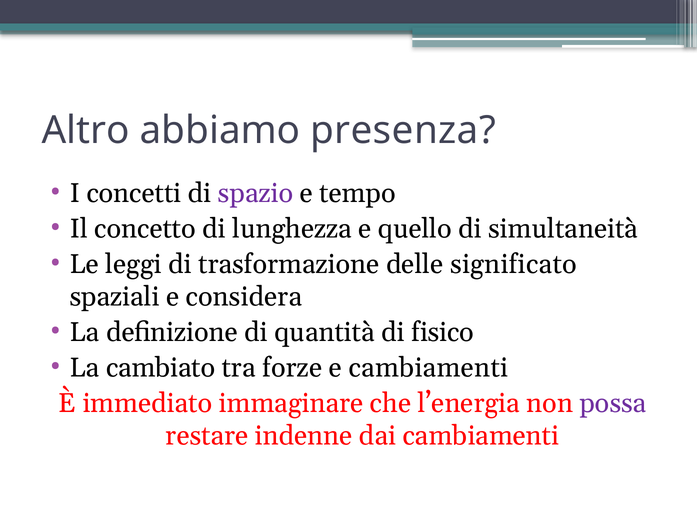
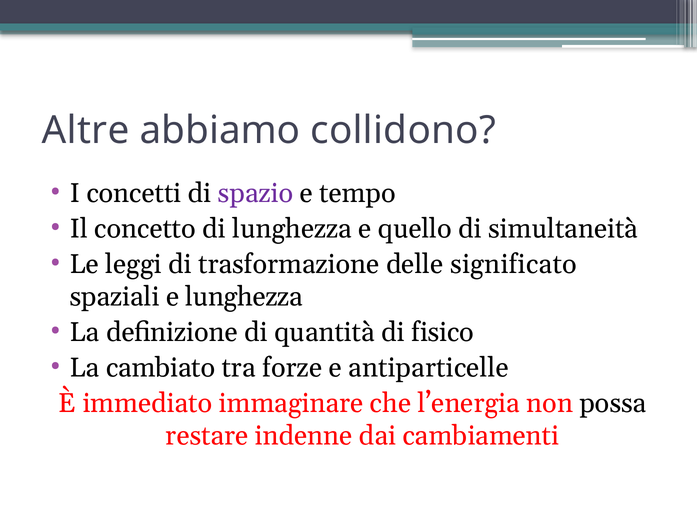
Altro: Altro -> Altre
presenza: presenza -> collidono
e considera: considera -> lunghezza
e cambiamenti: cambiamenti -> antiparticelle
possa colour: purple -> black
